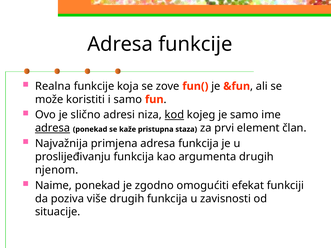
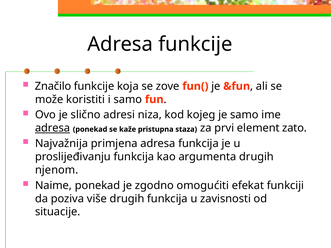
Realna: Realna -> Značilo
kod underline: present -> none
član: član -> zato
